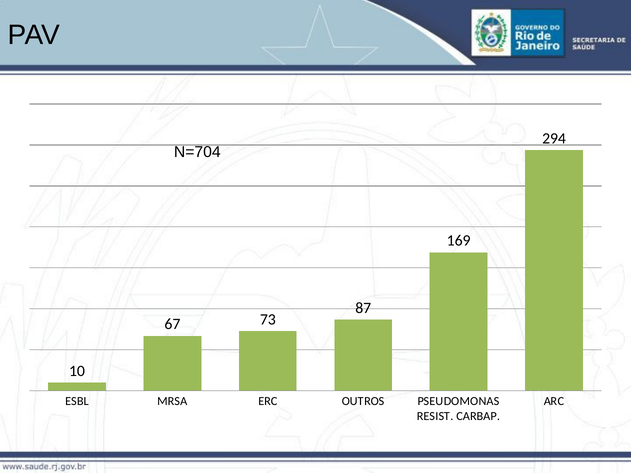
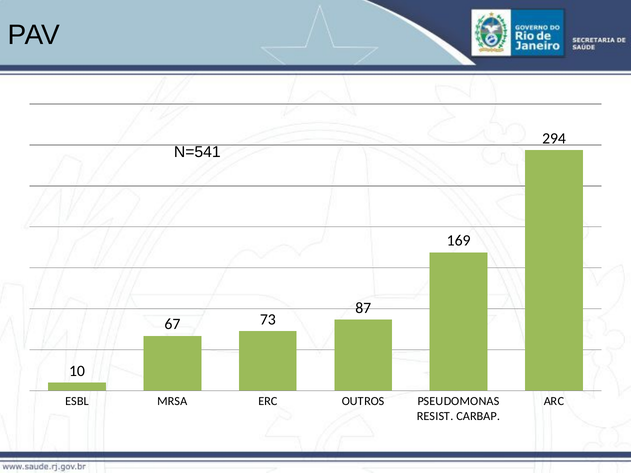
N=704: N=704 -> N=541
